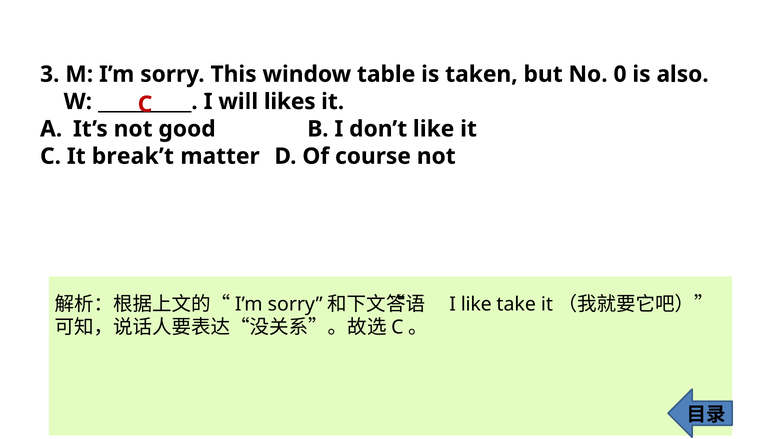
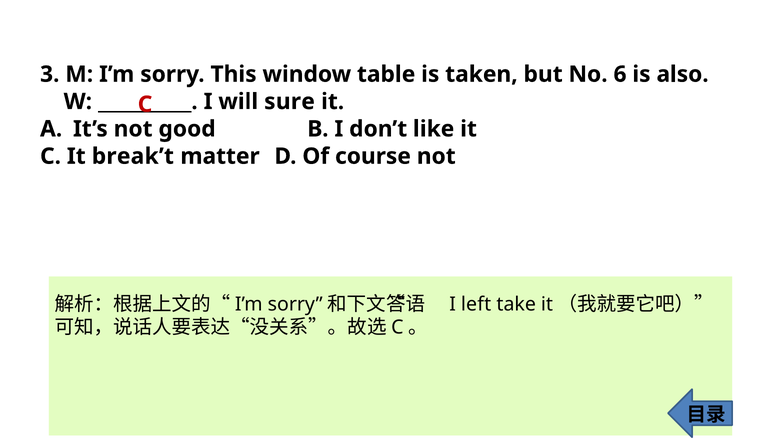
0: 0 -> 6
likes: likes -> sure
I like: like -> left
